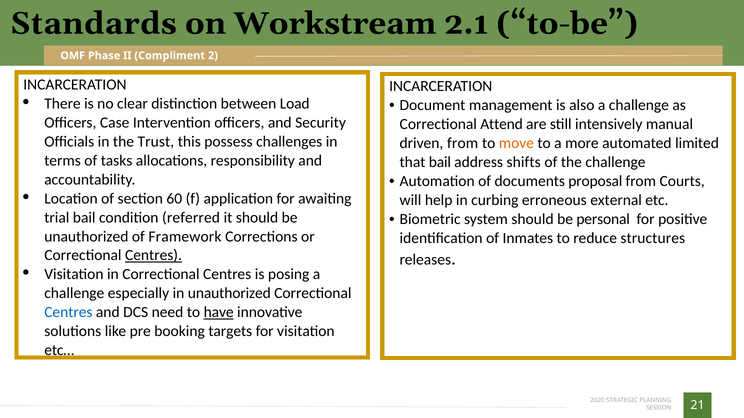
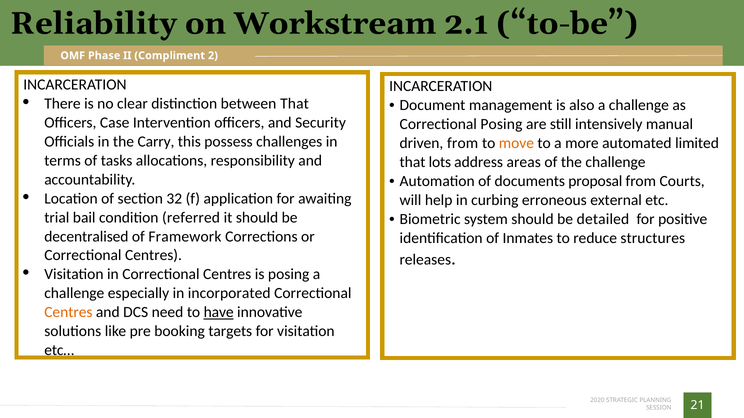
Standards: Standards -> Reliability
between Load: Load -> That
Correctional Attend: Attend -> Posing
Trust: Trust -> Carry
that bail: bail -> lots
shifts: shifts -> areas
60: 60 -> 32
personal: personal -> detailed
unauthorized at (86, 237): unauthorized -> decentralised
Centres at (153, 256) underline: present -> none
in unauthorized: unauthorized -> incorporated
Centres at (68, 313) colour: blue -> orange
